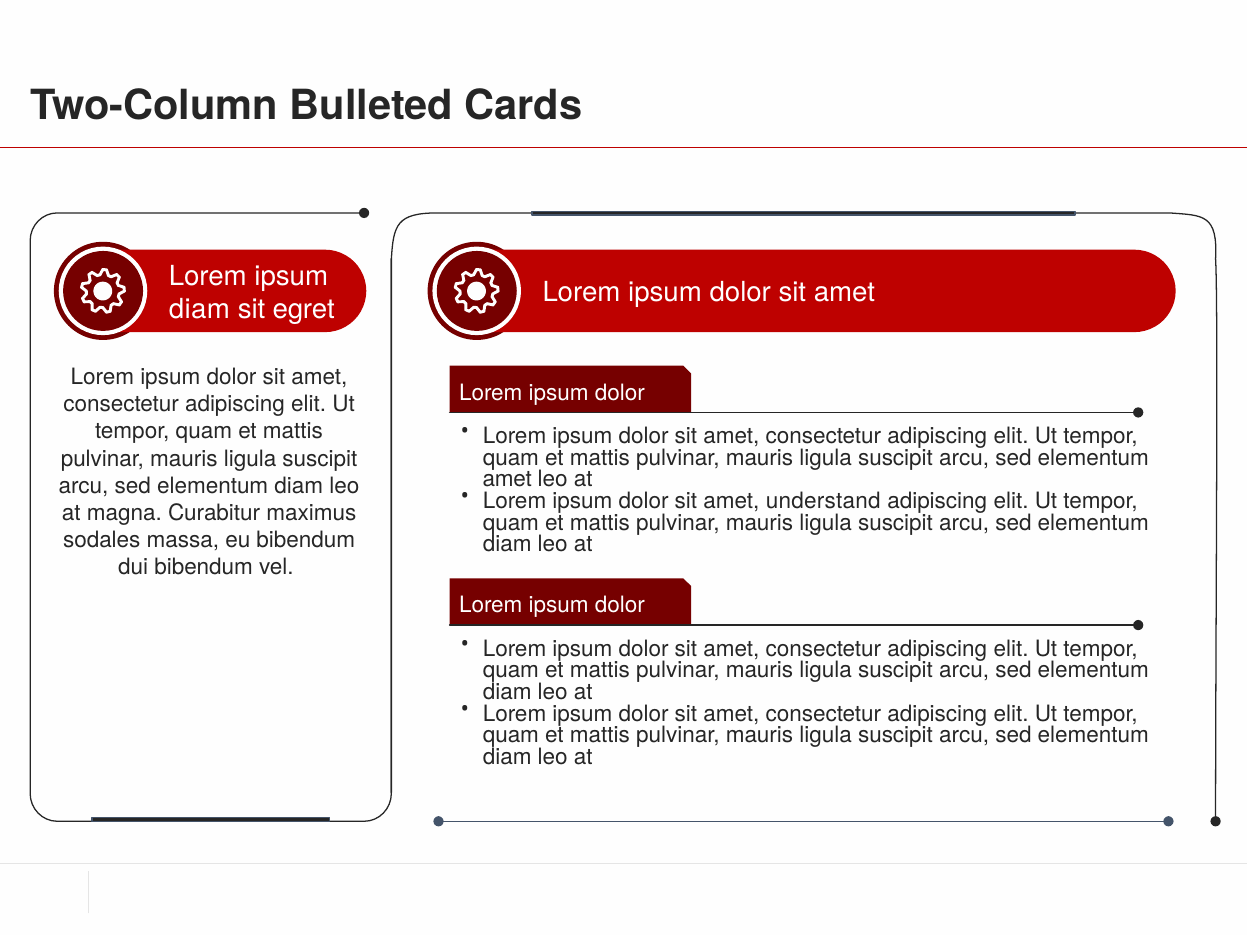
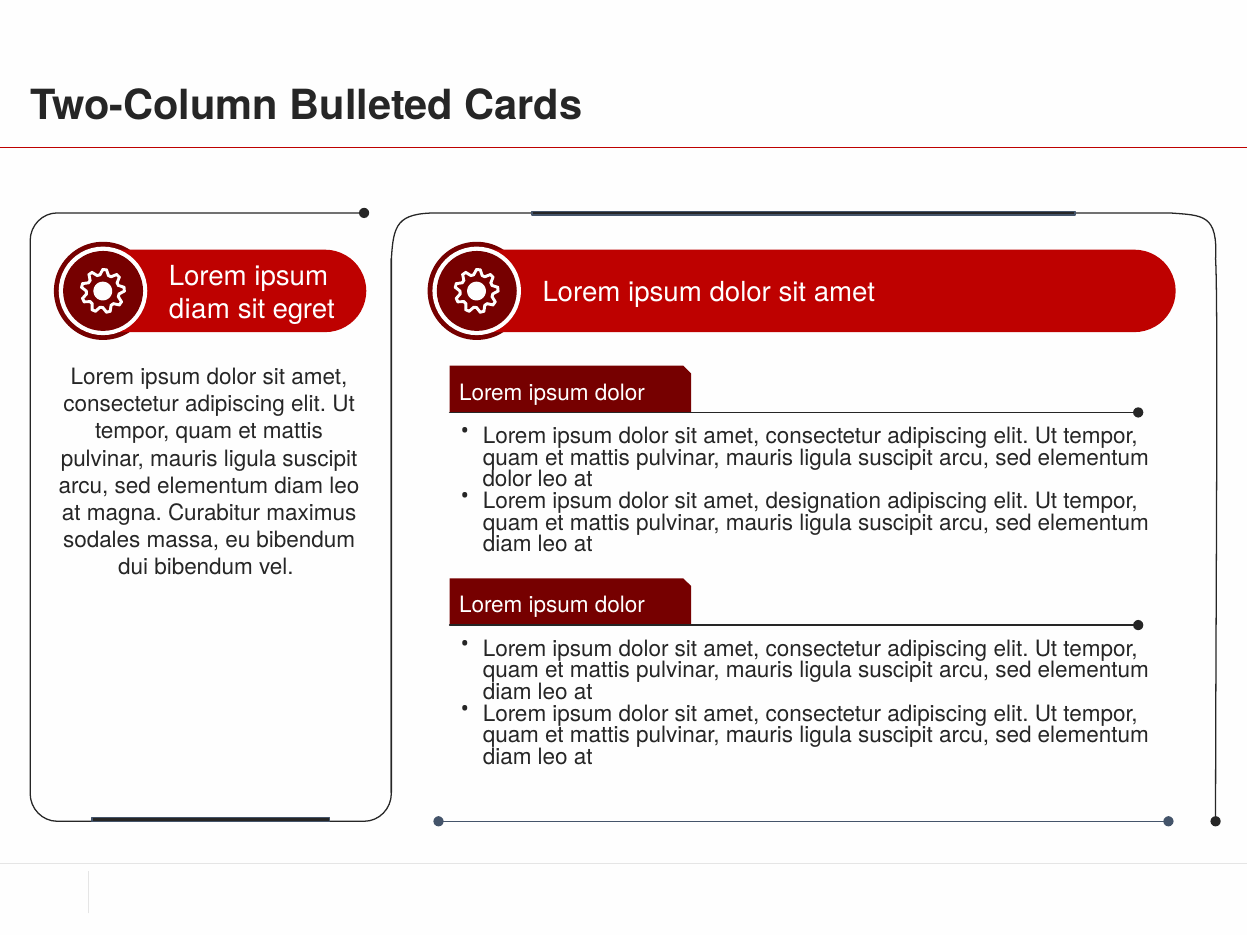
amet at (507, 480): amet -> dolor
understand: understand -> designation
